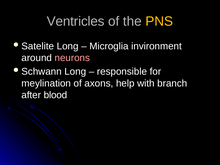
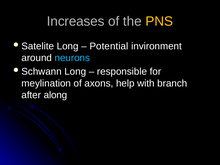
Ventricles: Ventricles -> Increases
Microglia: Microglia -> Potential
neurons colour: pink -> light blue
blood: blood -> along
